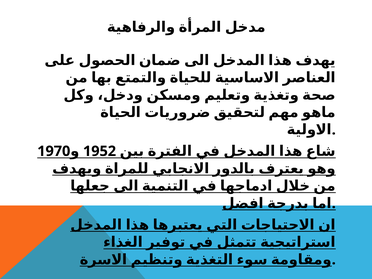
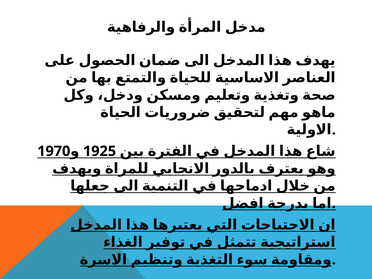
1952: 1952 -> 1925
